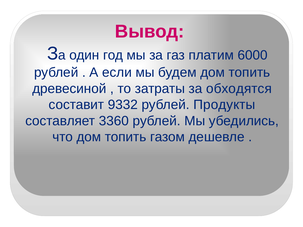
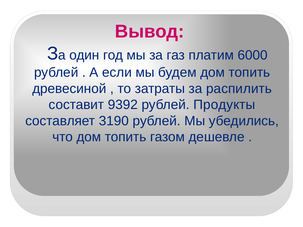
обходятся: обходятся -> распилить
9332: 9332 -> 9392
3360: 3360 -> 3190
